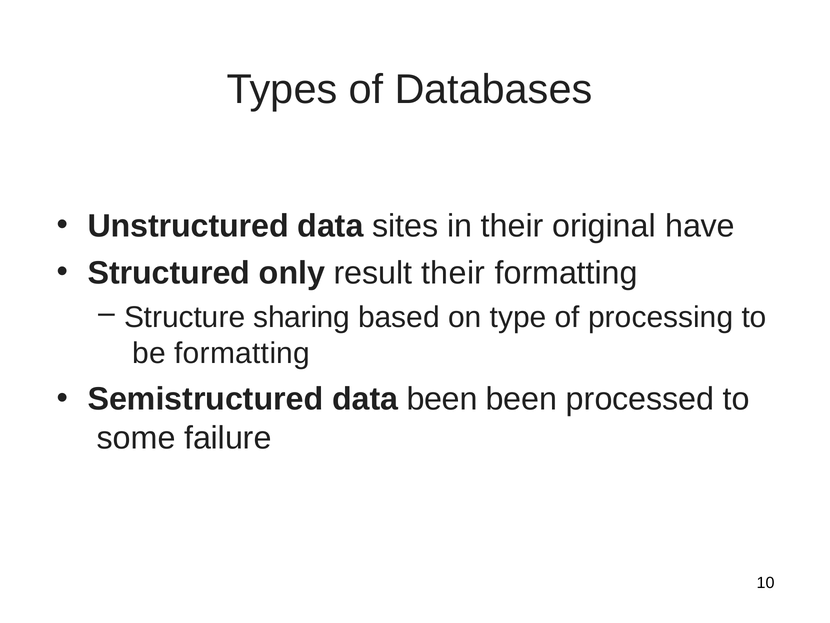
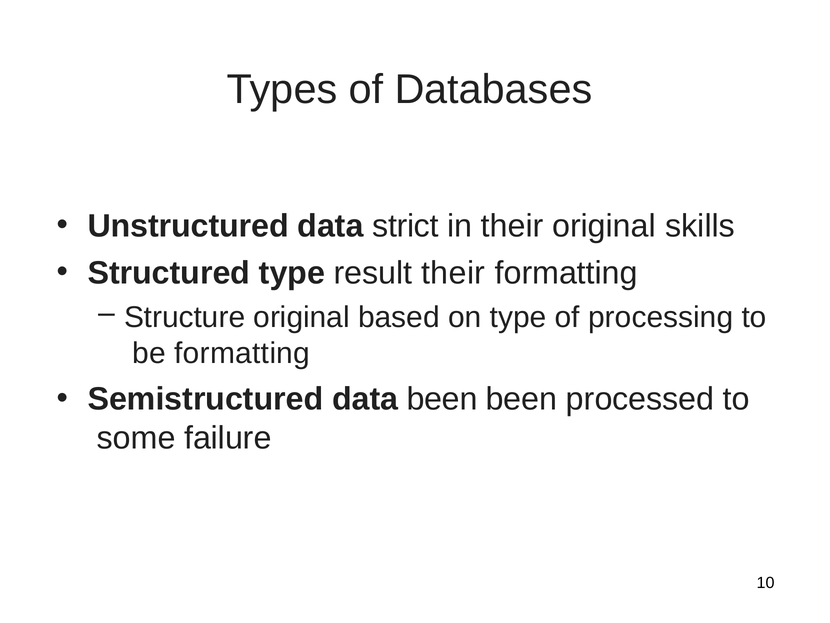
sites: sites -> strict
have: have -> skills
Structured only: only -> type
Structure sharing: sharing -> original
